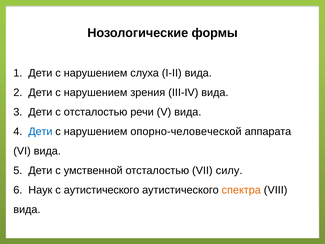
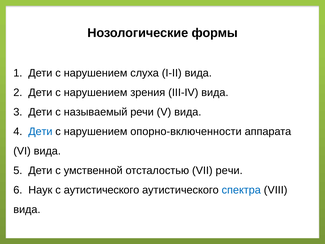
с отсталостью: отсталостью -> называемый
опорно-человеческой: опорно-человеческой -> опорно-включенности
VII силу: силу -> речи
спектра colour: orange -> blue
